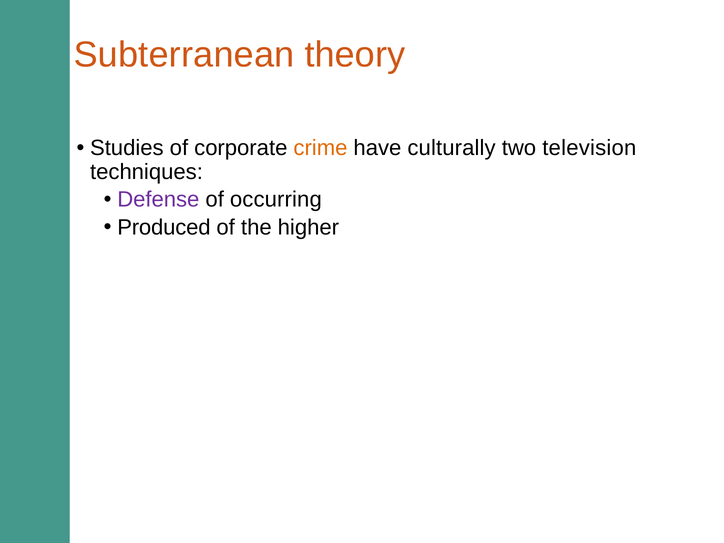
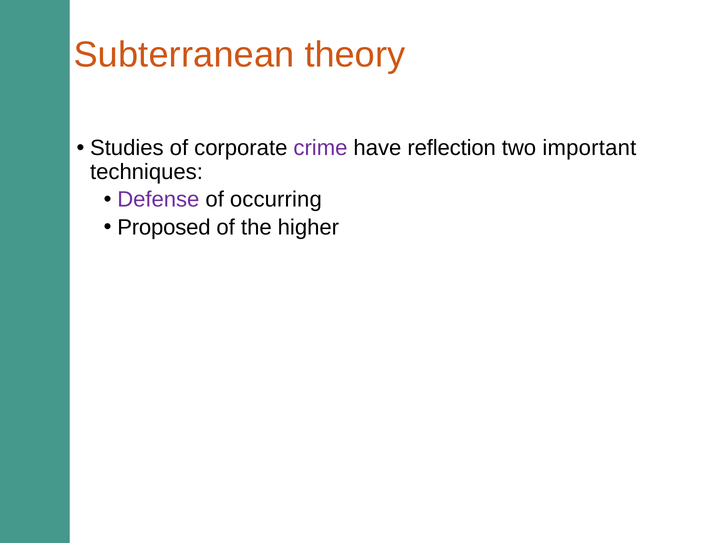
crime colour: orange -> purple
culturally: culturally -> reflection
television: television -> important
Produced: Produced -> Proposed
